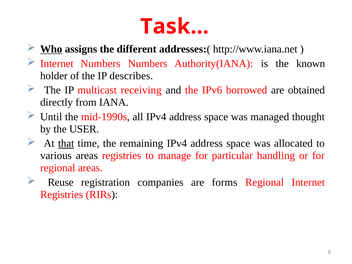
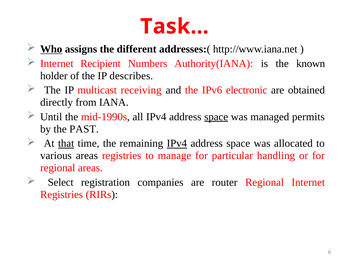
Internet Numbers: Numbers -> Recipient
borrowed: borrowed -> electronic
space at (216, 117) underline: none -> present
thought: thought -> permits
USER: USER -> PAST
IPv4 at (177, 143) underline: none -> present
Reuse: Reuse -> Select
forms: forms -> router
